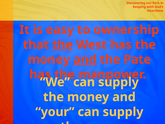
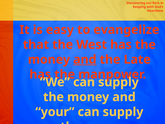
ownership: ownership -> evangelize
the at (63, 45) underline: present -> none
Pate: Pate -> Late
